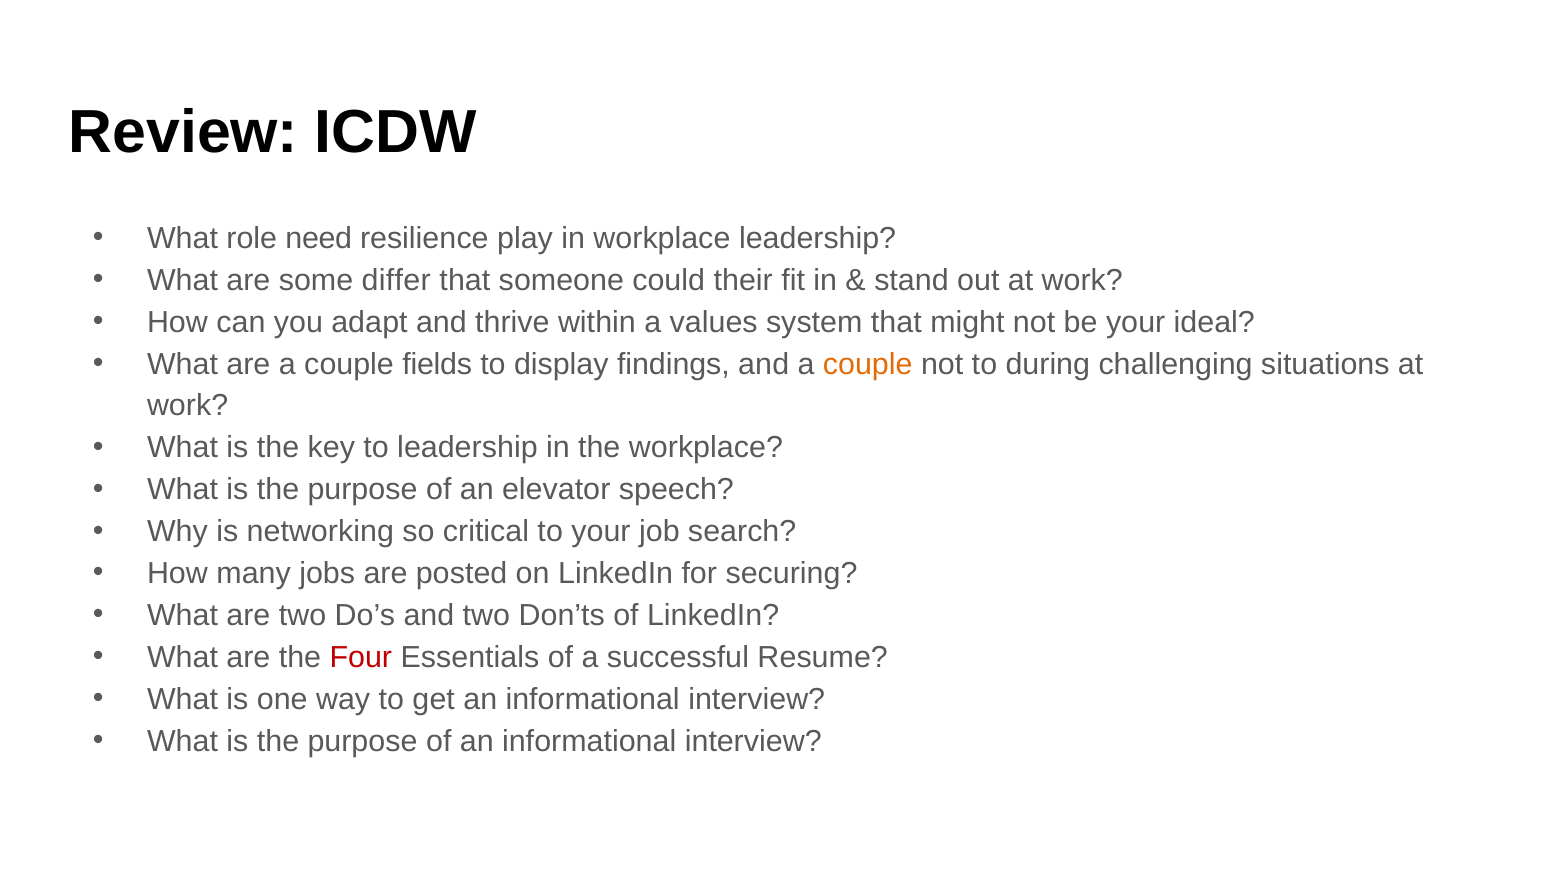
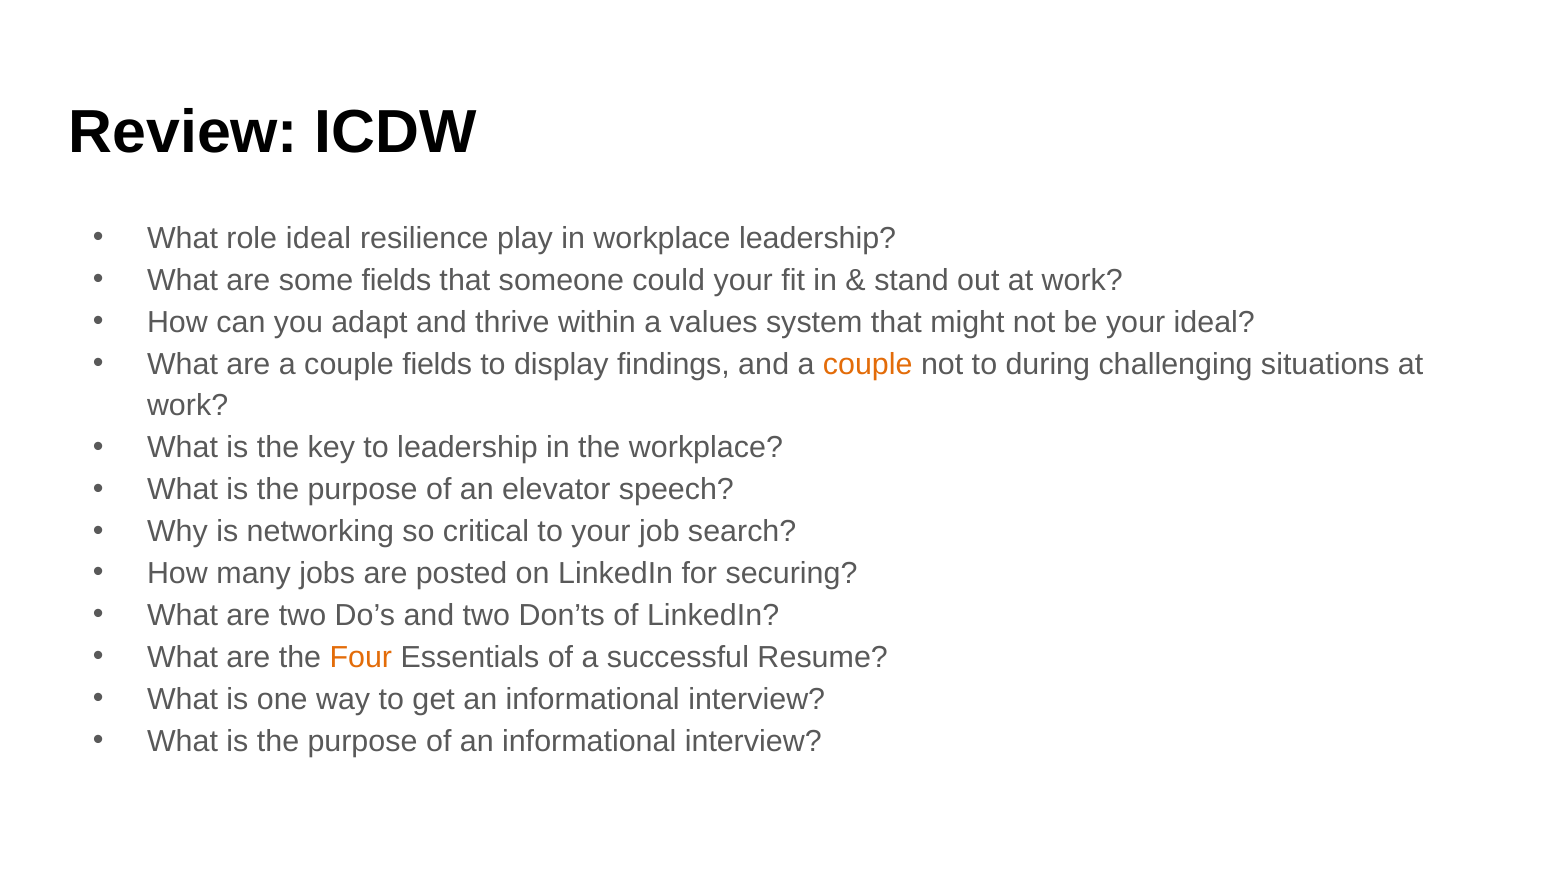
role need: need -> ideal
some differ: differ -> fields
could their: their -> your
Four colour: red -> orange
